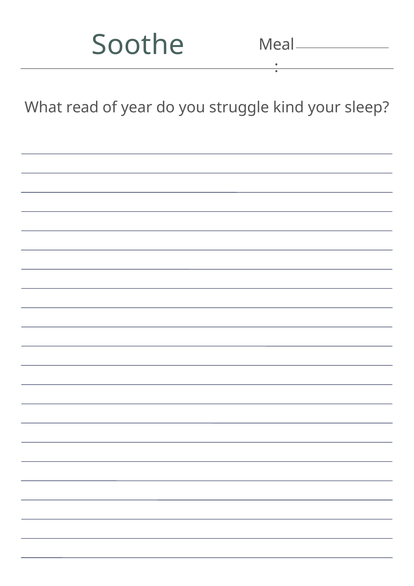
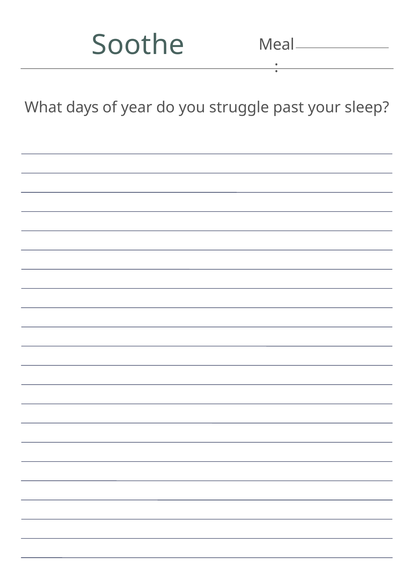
read: read -> days
kind: kind -> past
